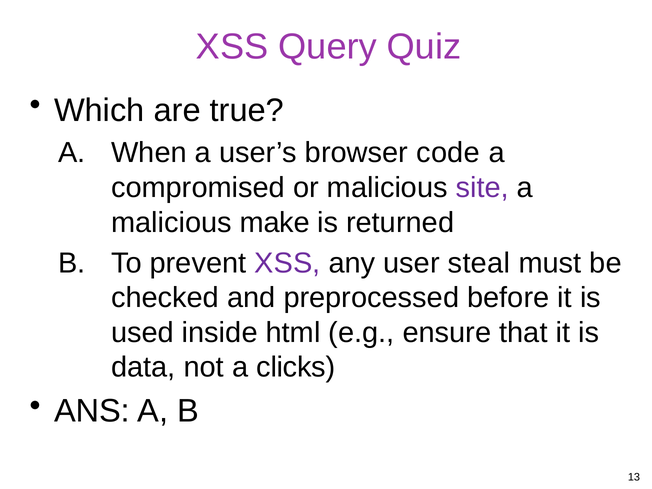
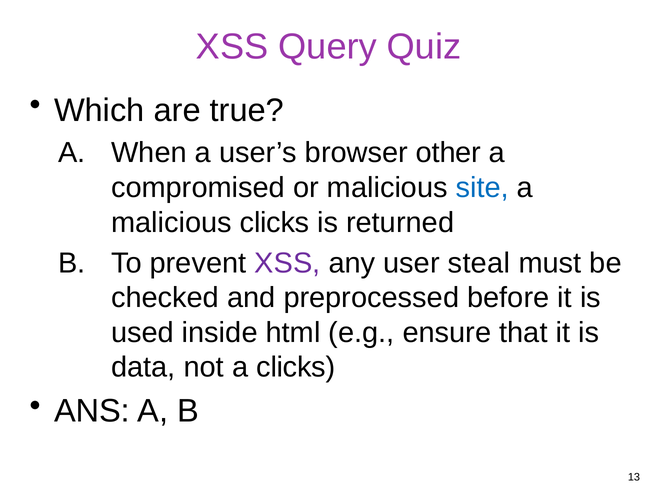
code: code -> other
site colour: purple -> blue
malicious make: make -> clicks
